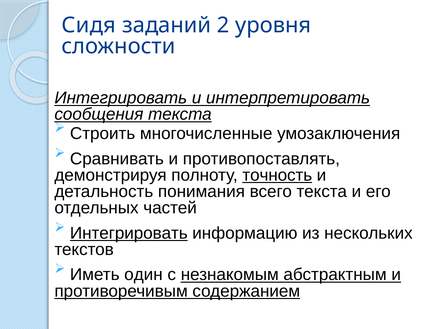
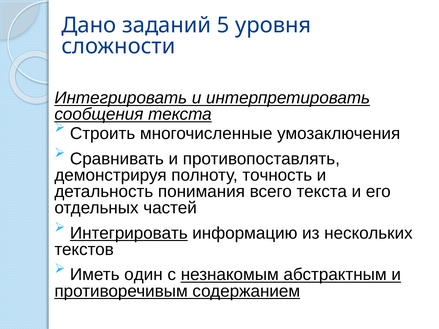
Сидя: Сидя -> Дано
2: 2 -> 5
точность underline: present -> none
